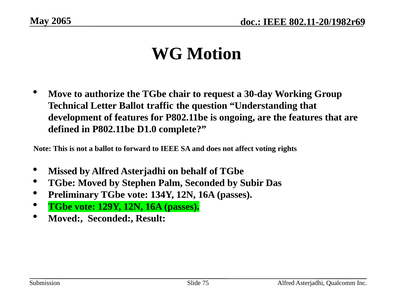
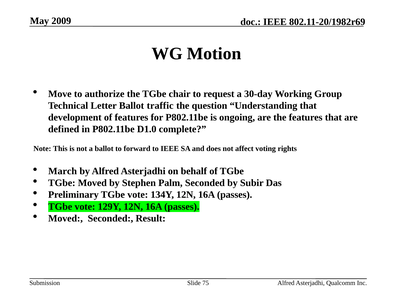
2065: 2065 -> 2009
Missed: Missed -> March
